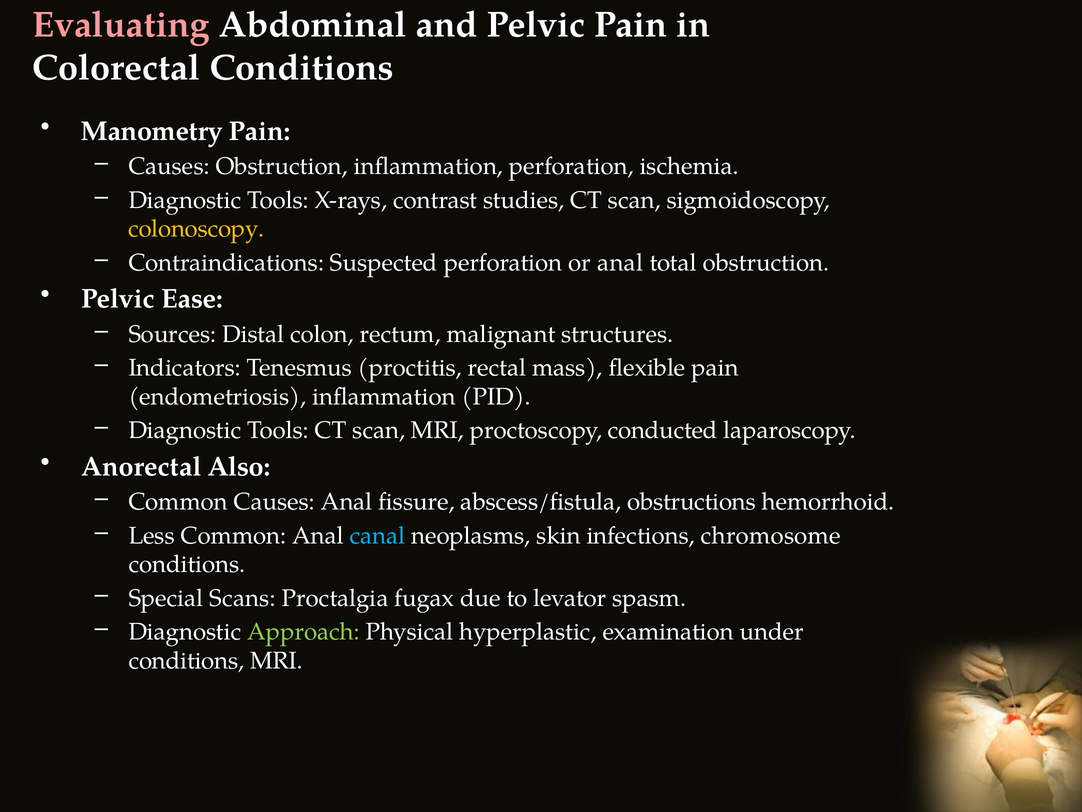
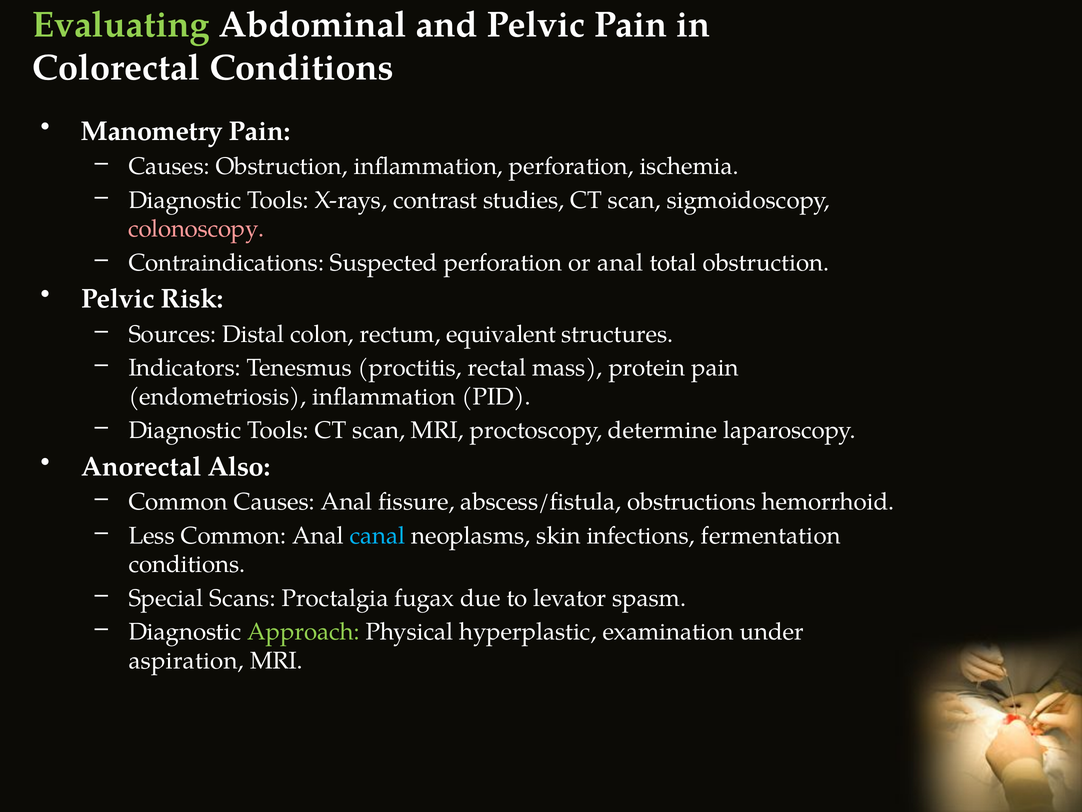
Evaluating colour: pink -> light green
colonoscopy colour: yellow -> pink
Ease: Ease -> Risk
malignant: malignant -> equivalent
flexible: flexible -> protein
conducted: conducted -> determine
chromosome: chromosome -> fermentation
conditions at (186, 660): conditions -> aspiration
